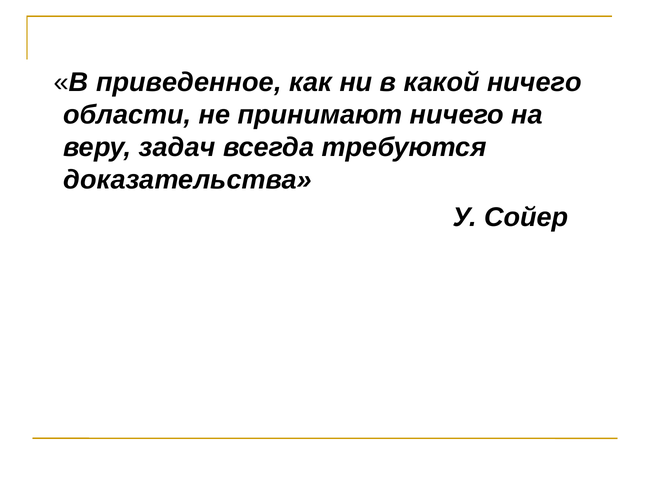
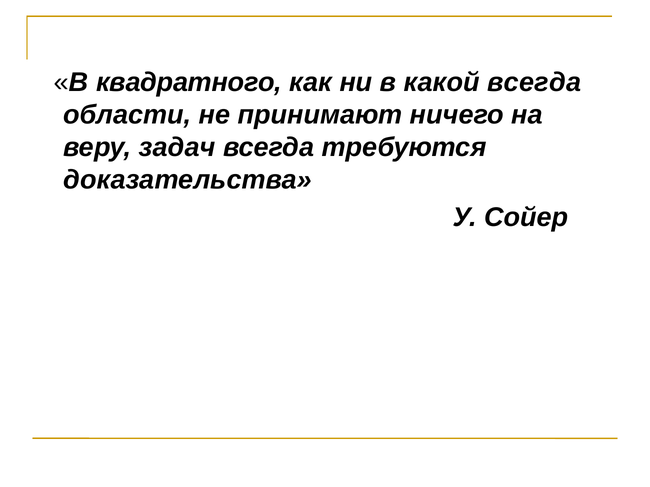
приведенное: приведенное -> квадратного
какой ничего: ничего -> всегда
